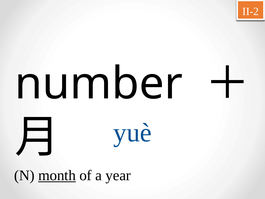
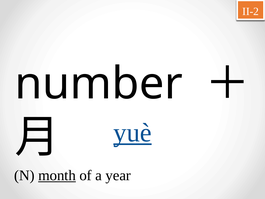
yuè underline: none -> present
